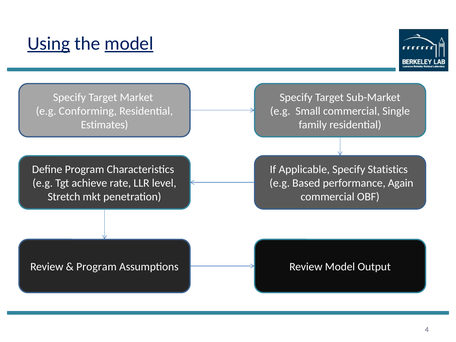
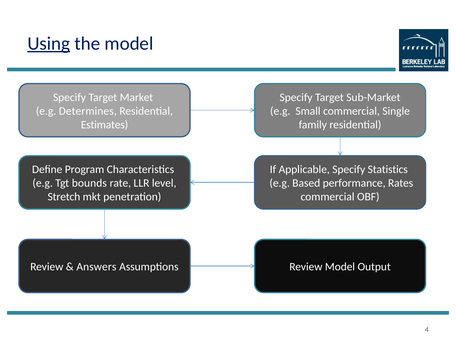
model at (129, 44) underline: present -> none
Conforming: Conforming -> Determines
achieve: achieve -> bounds
Again: Again -> Rates
Program at (96, 267): Program -> Answers
